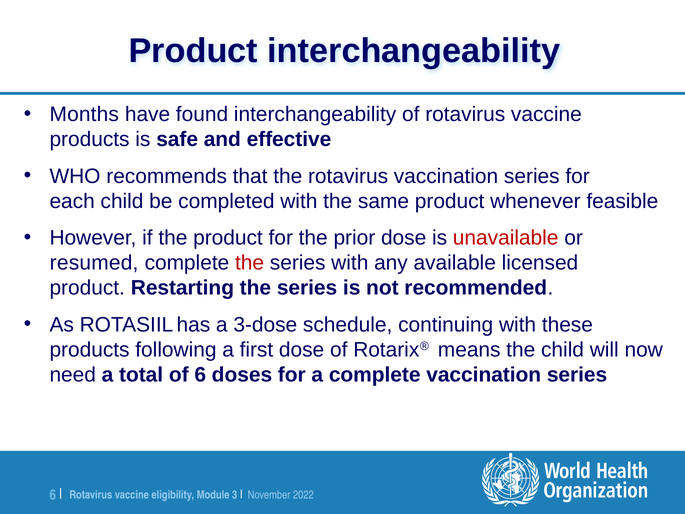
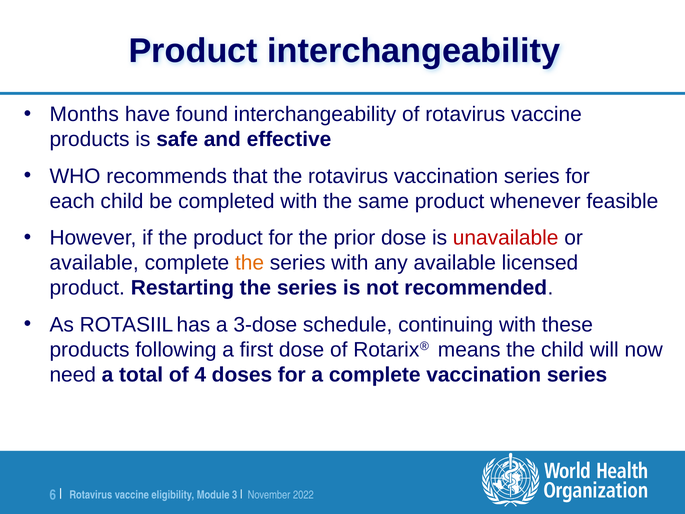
resumed at (94, 263): resumed -> available
the at (250, 263) colour: red -> orange
of 6: 6 -> 4
